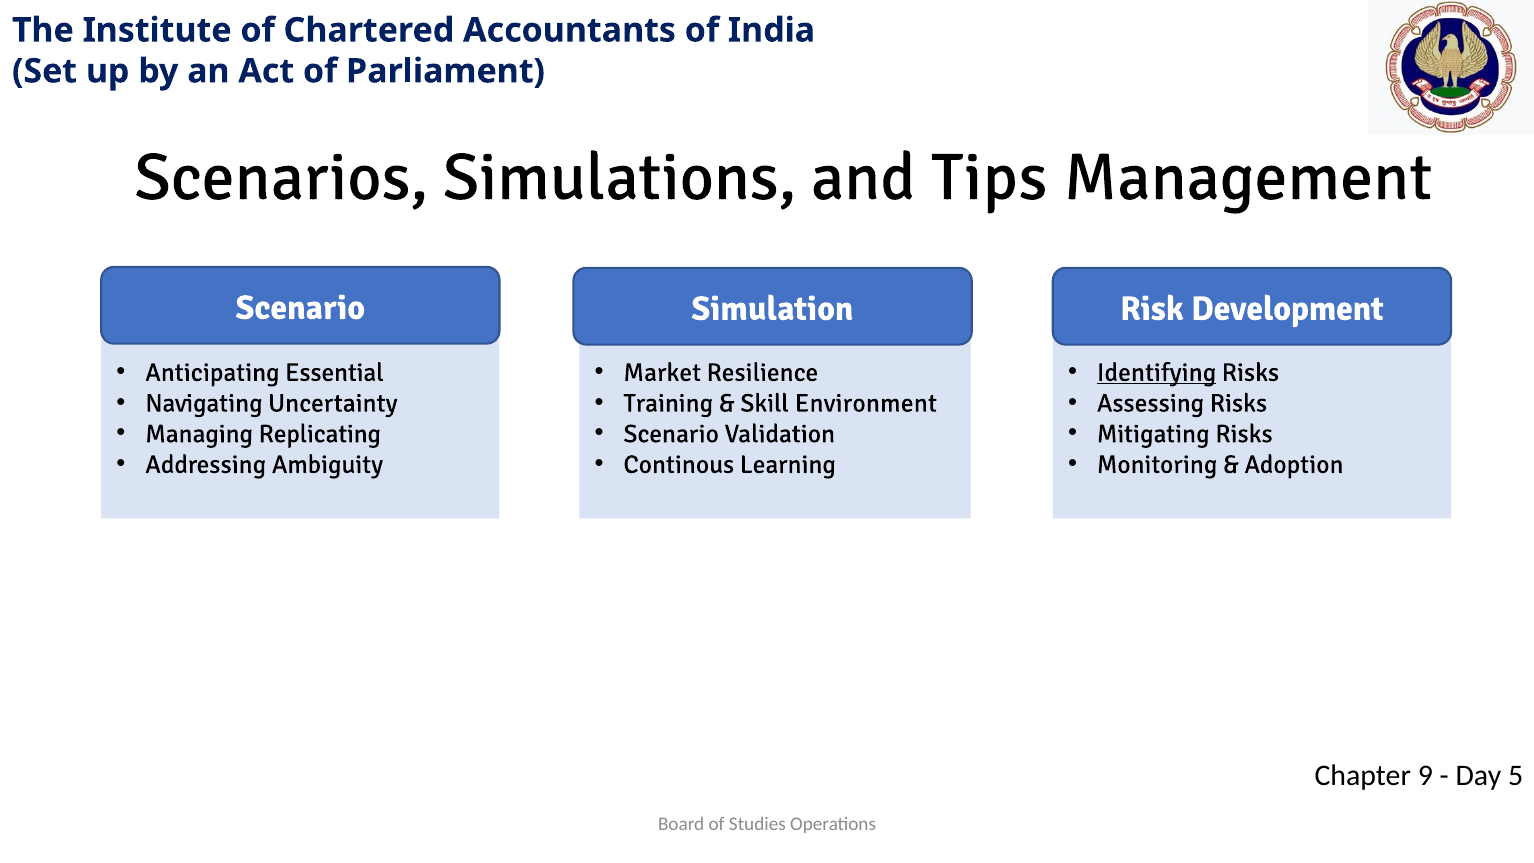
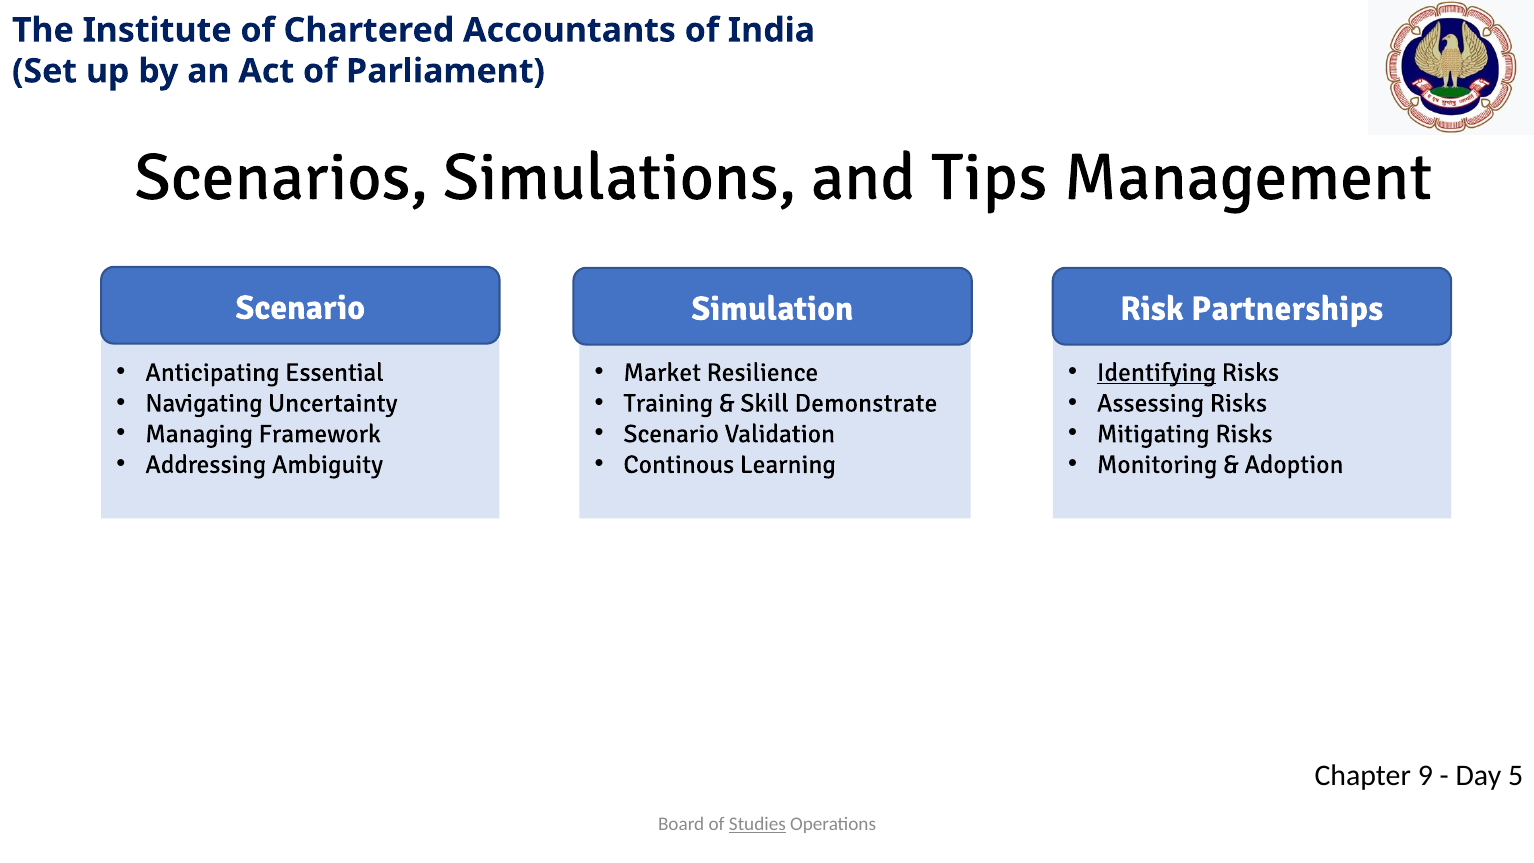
Development: Development -> Partnerships
Environment: Environment -> Demonstrate
Replicating: Replicating -> Framework
Studies underline: none -> present
